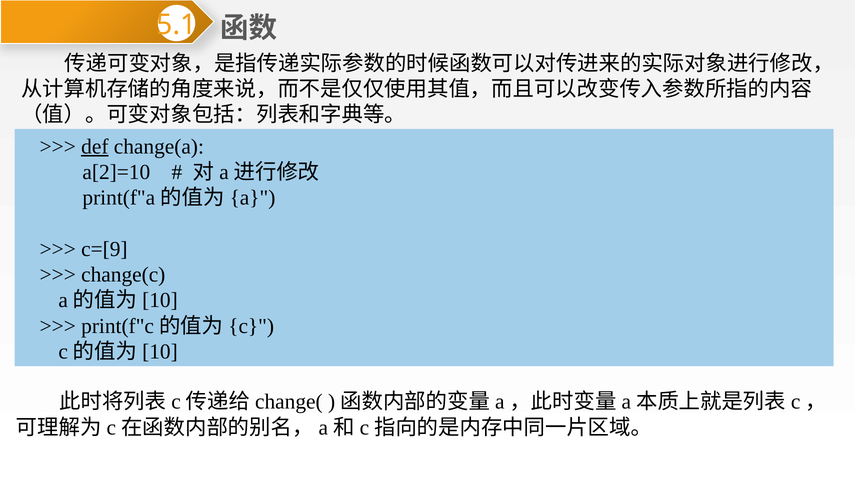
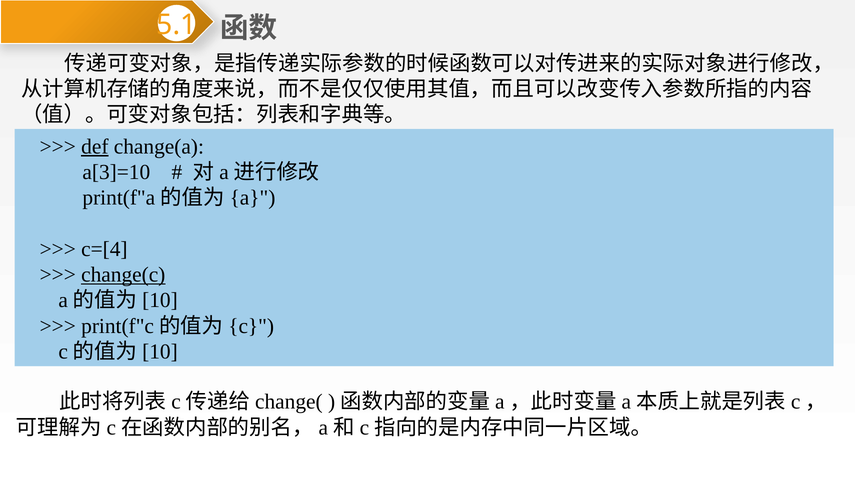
a[2]=10: a[2]=10 -> a[3]=10
c=[9: c=[9 -> c=[4
change(c underline: none -> present
